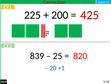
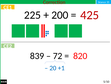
25: 25 -> 72
